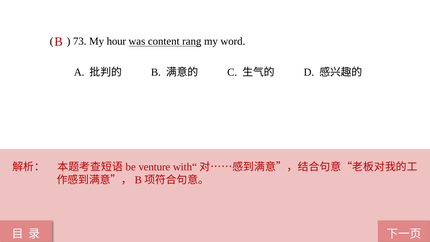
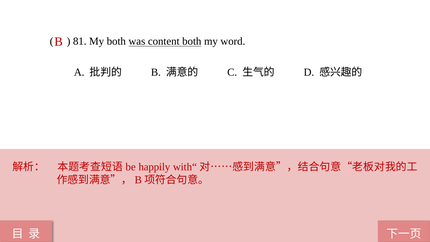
73: 73 -> 81
My hour: hour -> both
content rang: rang -> both
venture: venture -> happily
